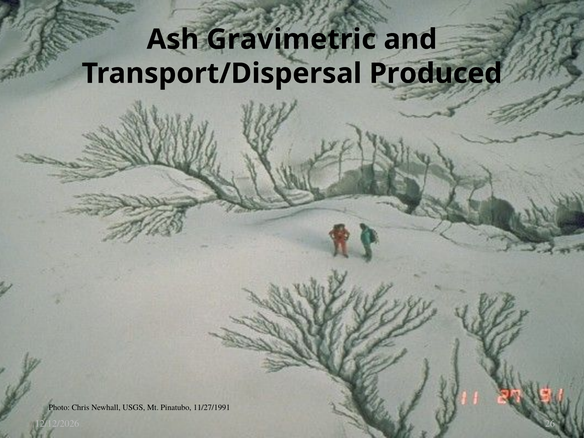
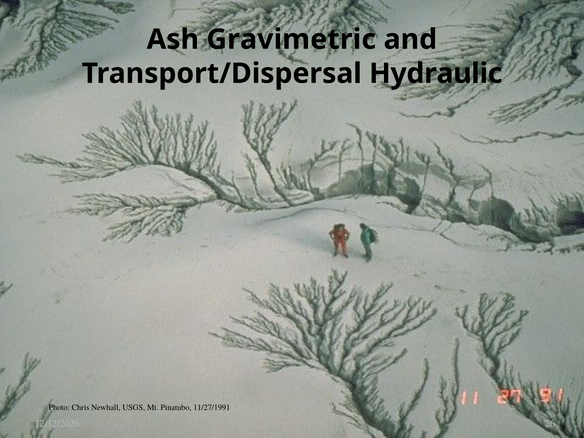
Produced: Produced -> Hydraulic
